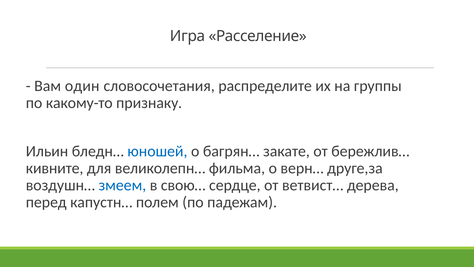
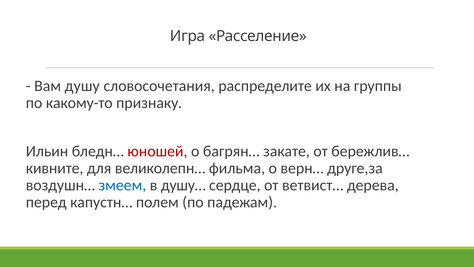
один: один -> душу
юношей colour: blue -> red
свою…: свою… -> душу…
